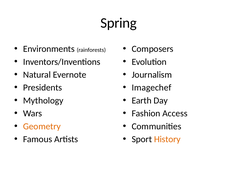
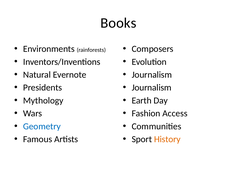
Spring: Spring -> Books
Imagechef at (152, 87): Imagechef -> Journalism
Geometry colour: orange -> blue
